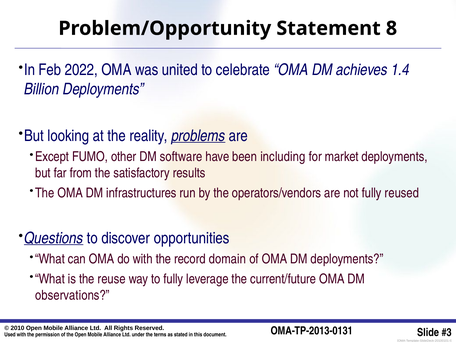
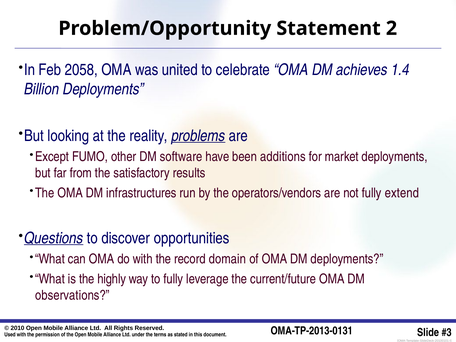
8: 8 -> 2
2022: 2022 -> 2058
including: including -> additions
reused: reused -> extend
reuse: reuse -> highly
